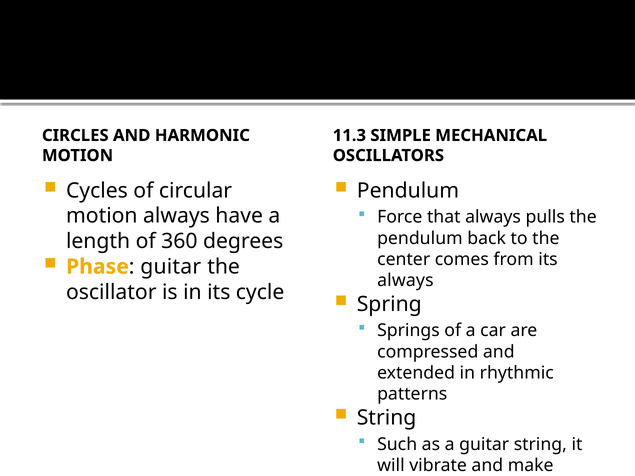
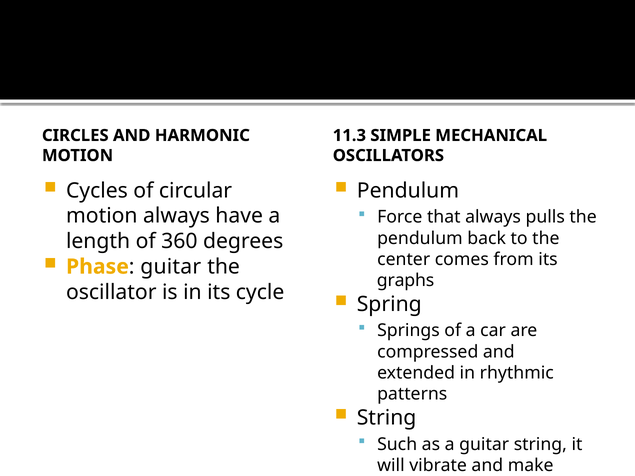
always at (405, 281): always -> graphs
